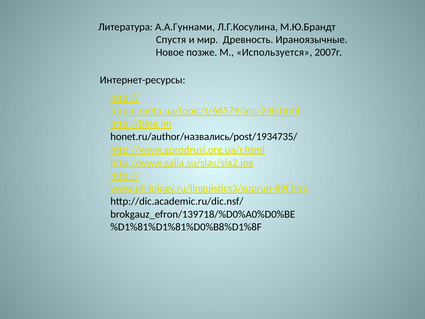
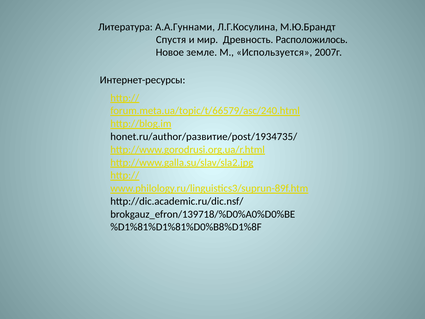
Ираноязычные: Ираноязычные -> Расположилось
позже: позже -> земле
honet.ru/author/назвались/post/1934735/: honet.ru/author/назвались/post/1934735/ -> honet.ru/author/развитие/post/1934735/
